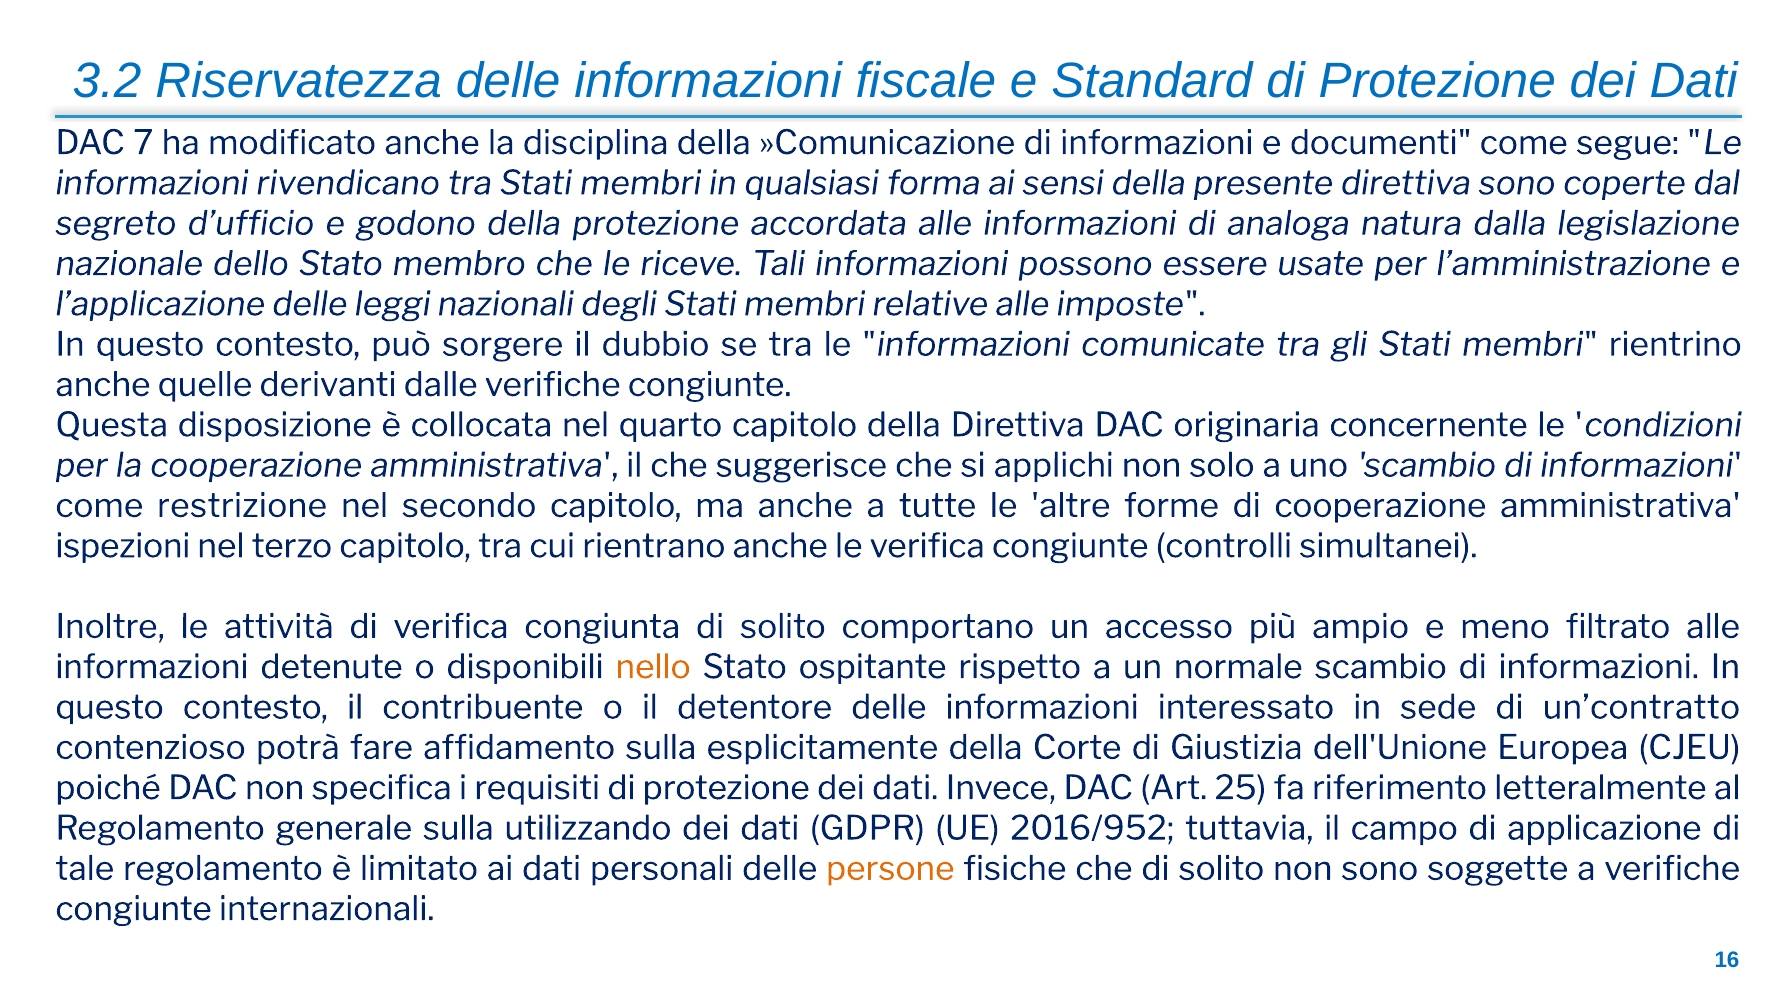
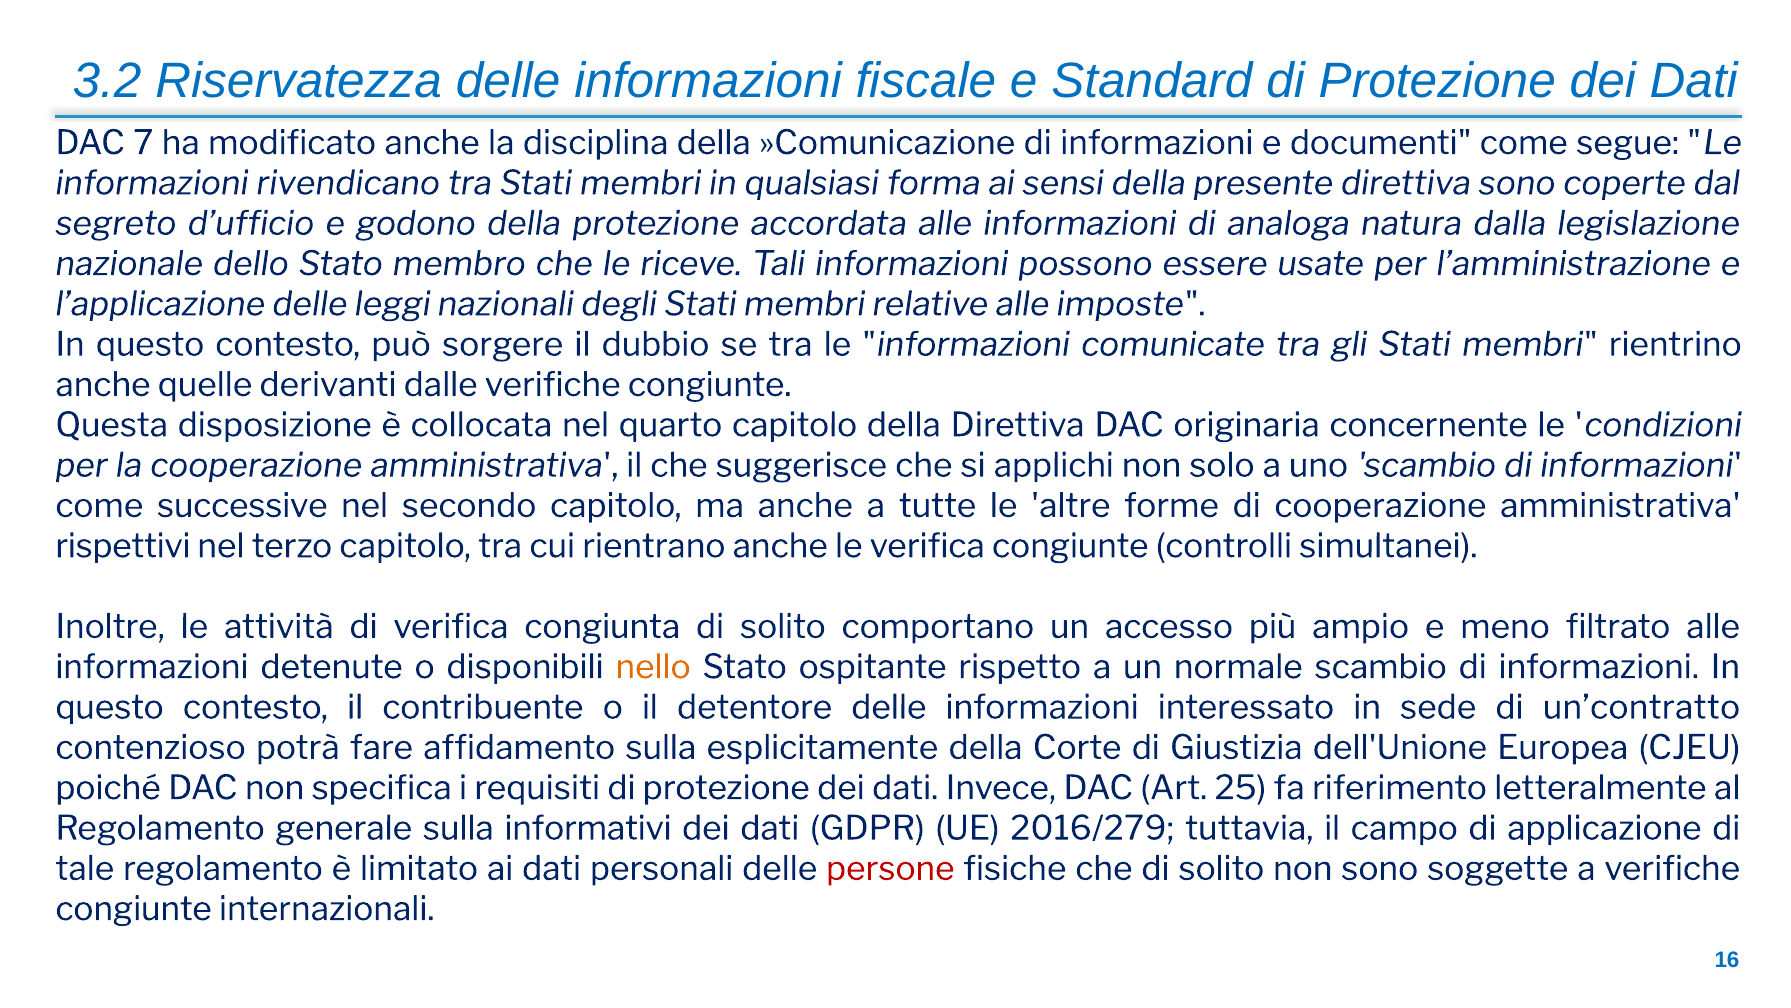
restrizione: restrizione -> successive
ispezioni: ispezioni -> rispettivi
utilizzando: utilizzando -> informativi
2016/952: 2016/952 -> 2016/279
persone colour: orange -> red
